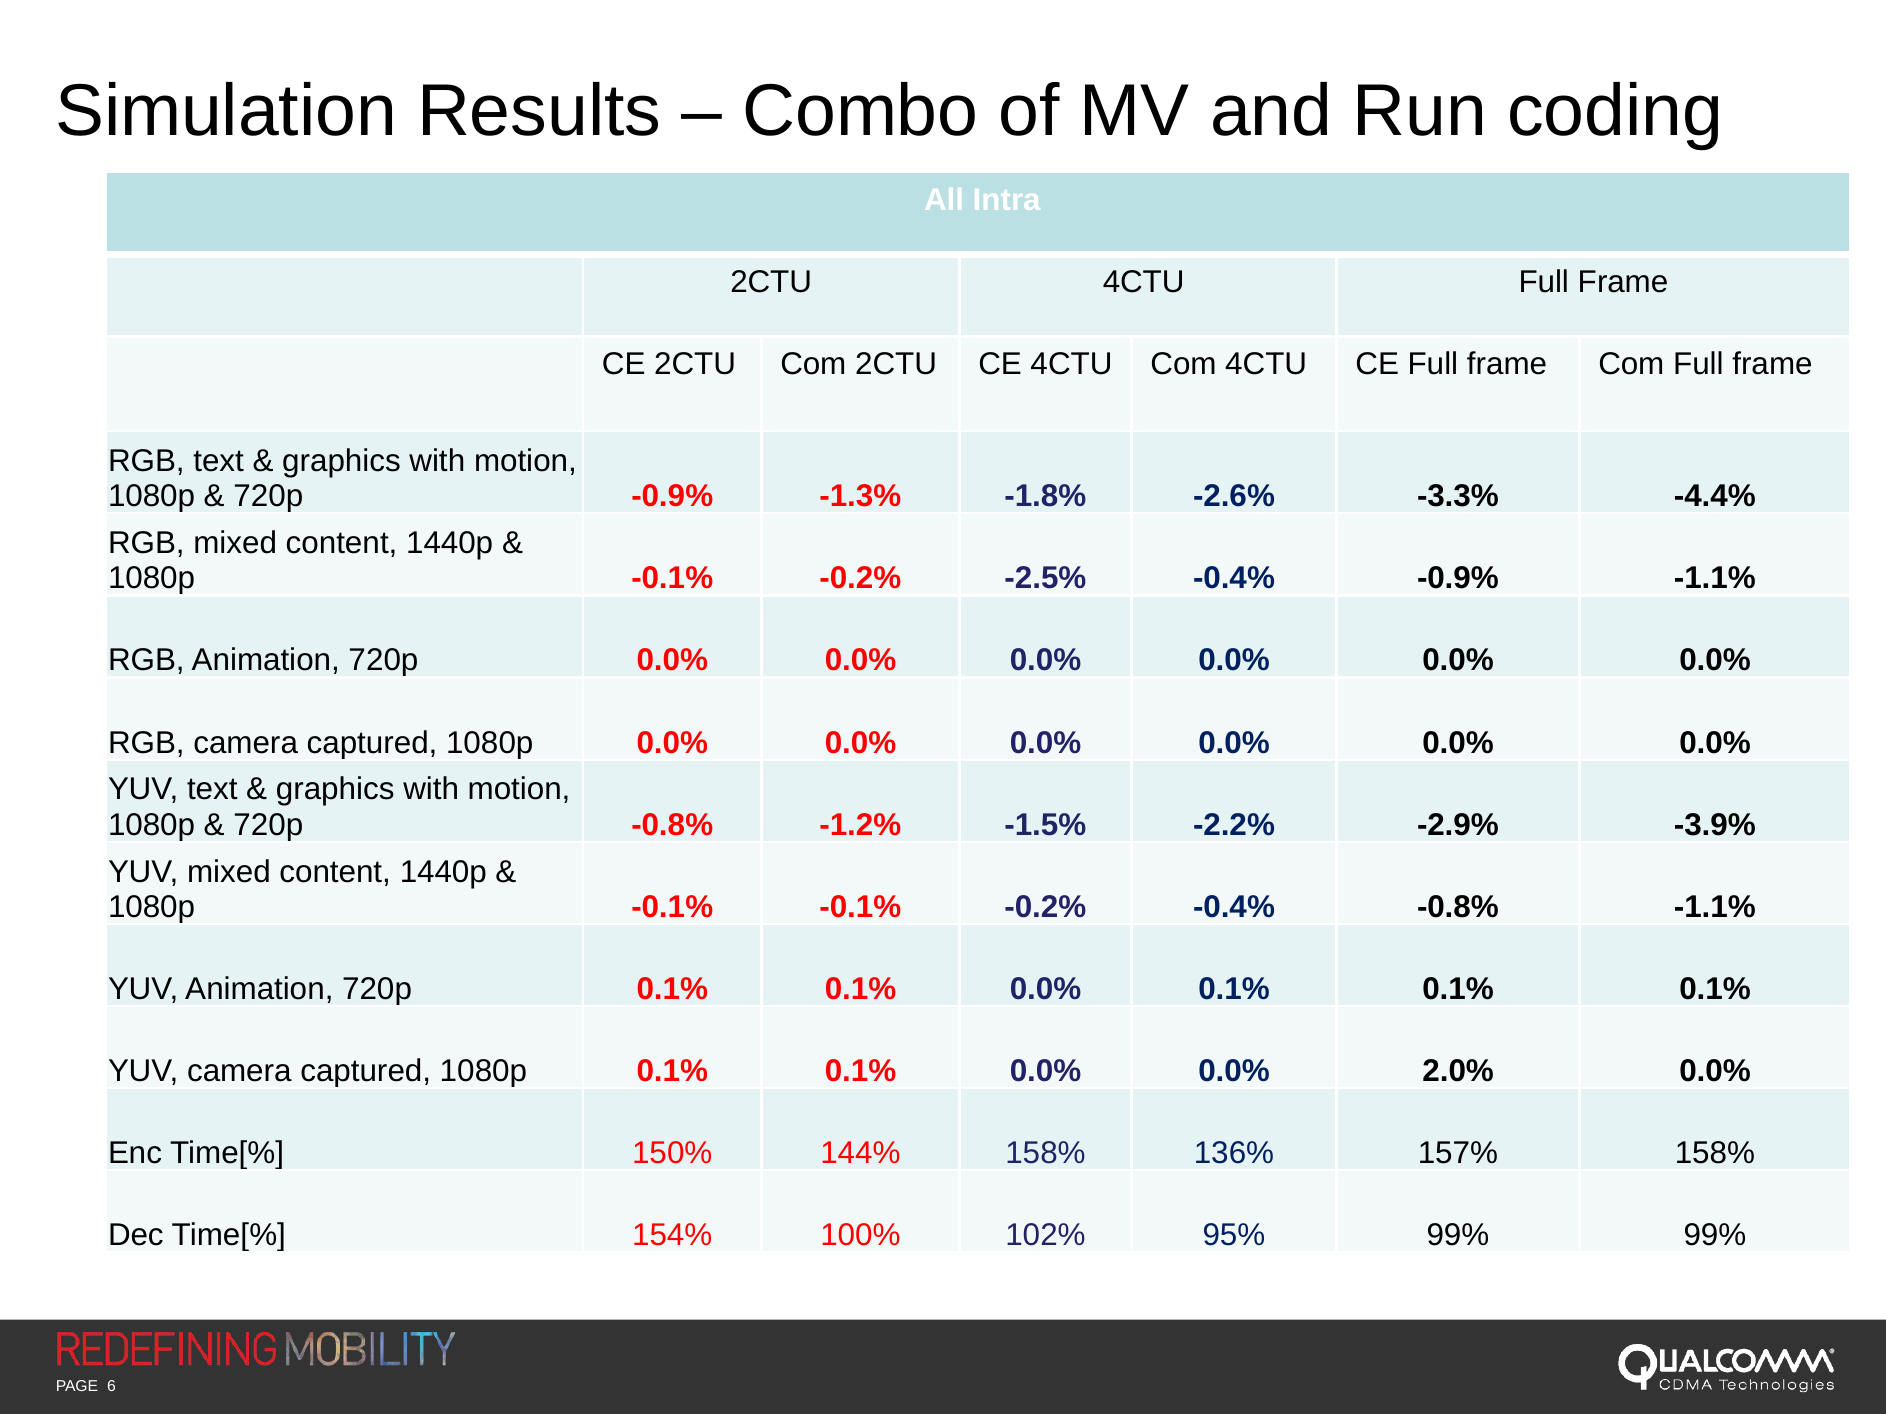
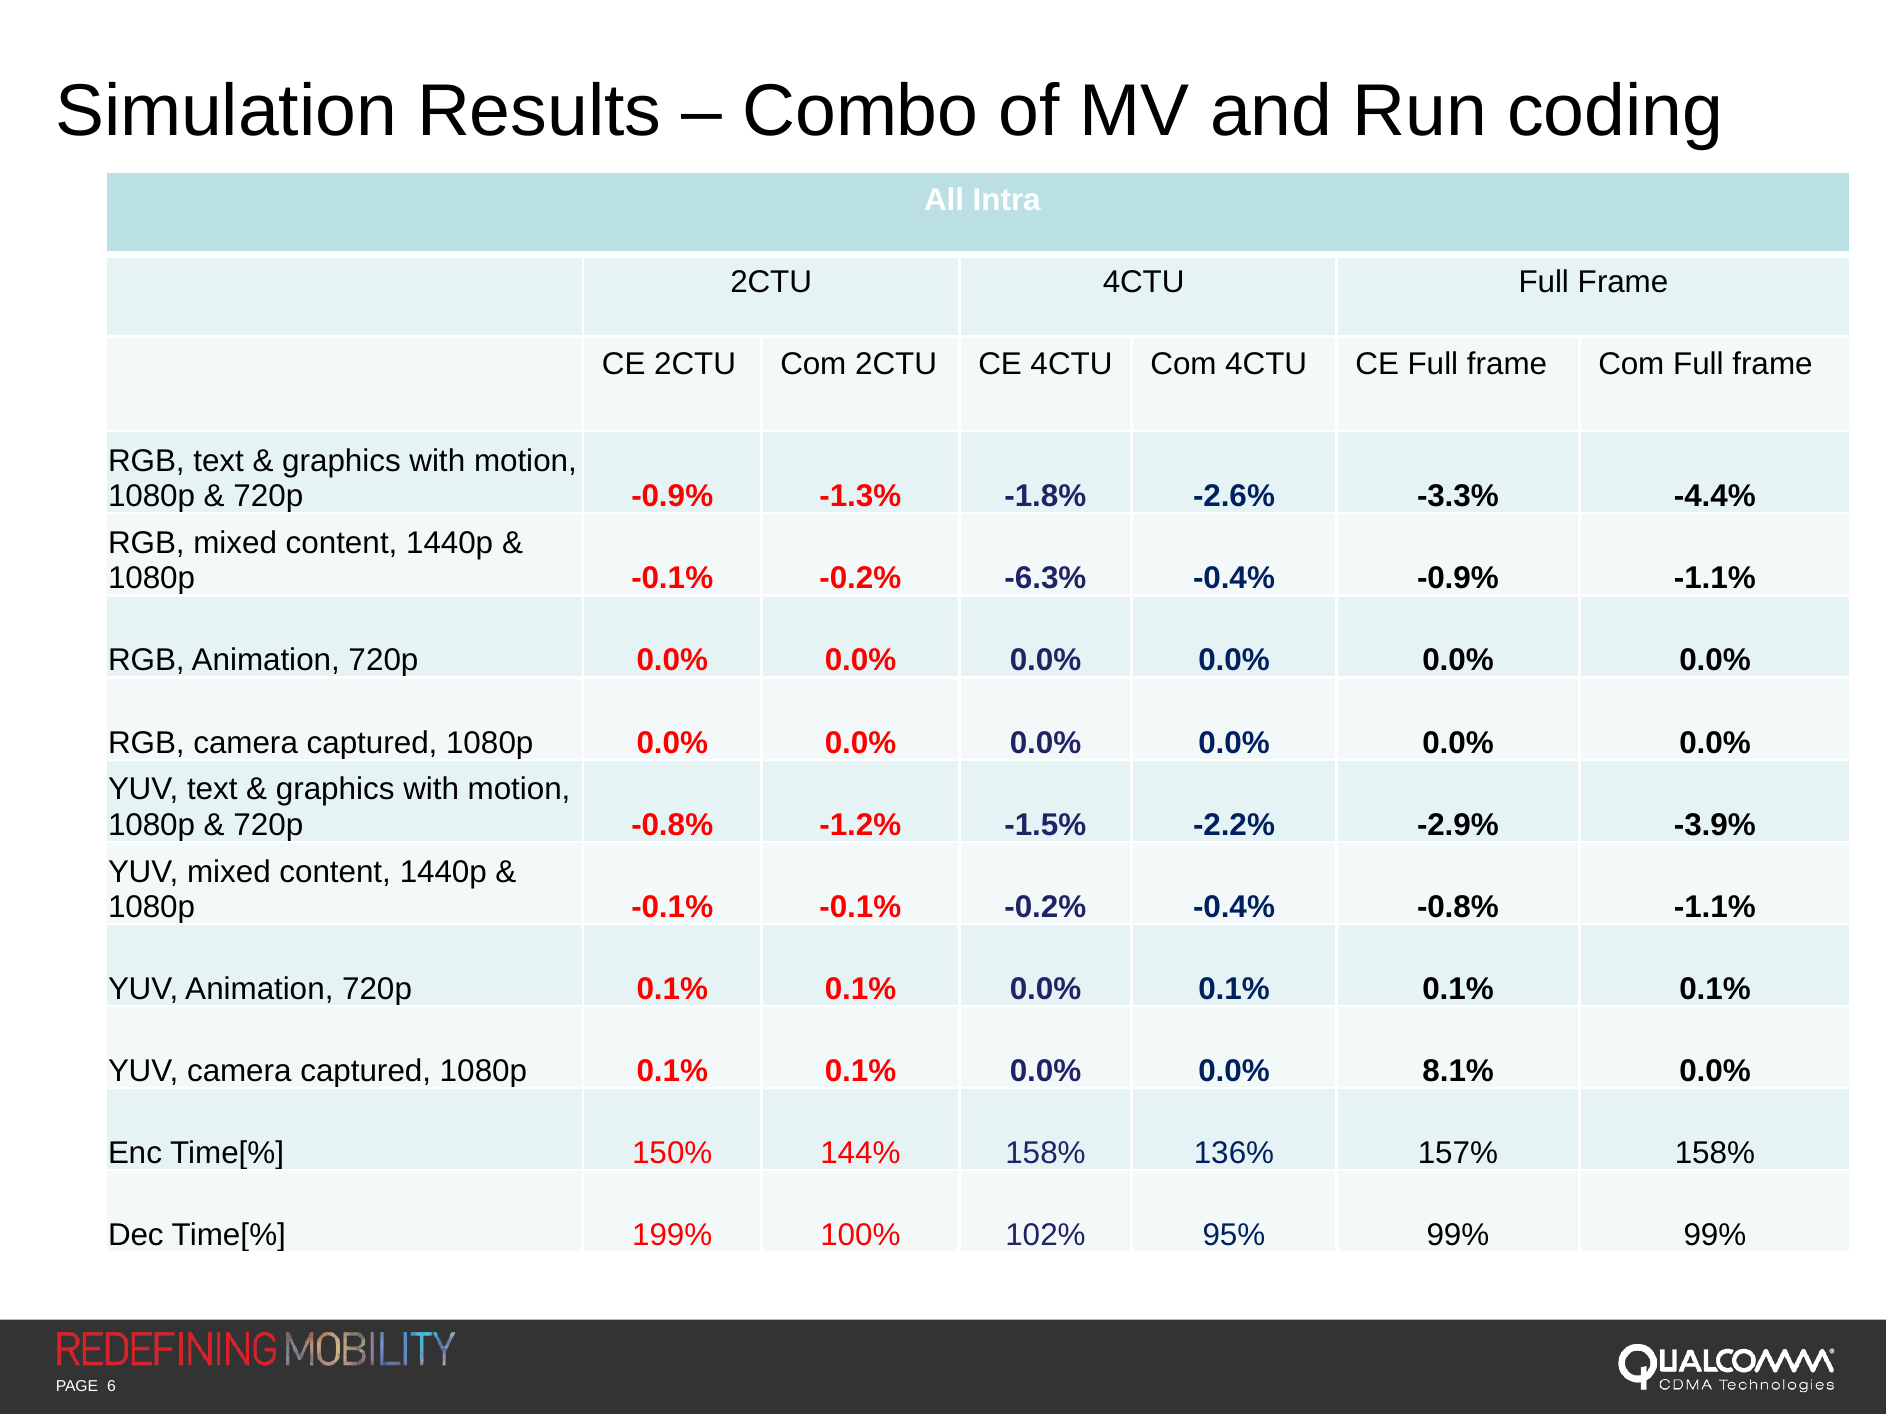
-2.5%: -2.5% -> -6.3%
2.0%: 2.0% -> 8.1%
154%: 154% -> 199%
